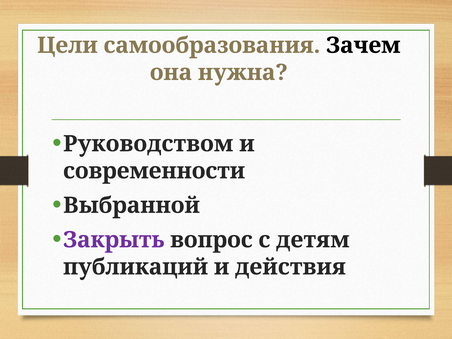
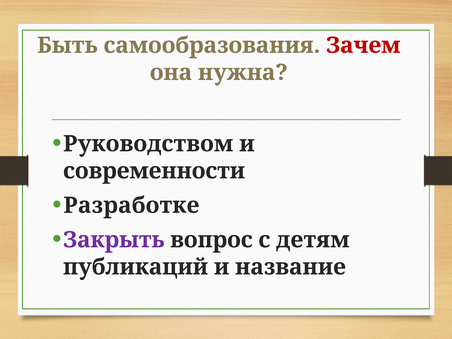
Цели: Цели -> Быть
Зачем colour: black -> red
Выбранной: Выбранной -> Разработке
действия: действия -> название
